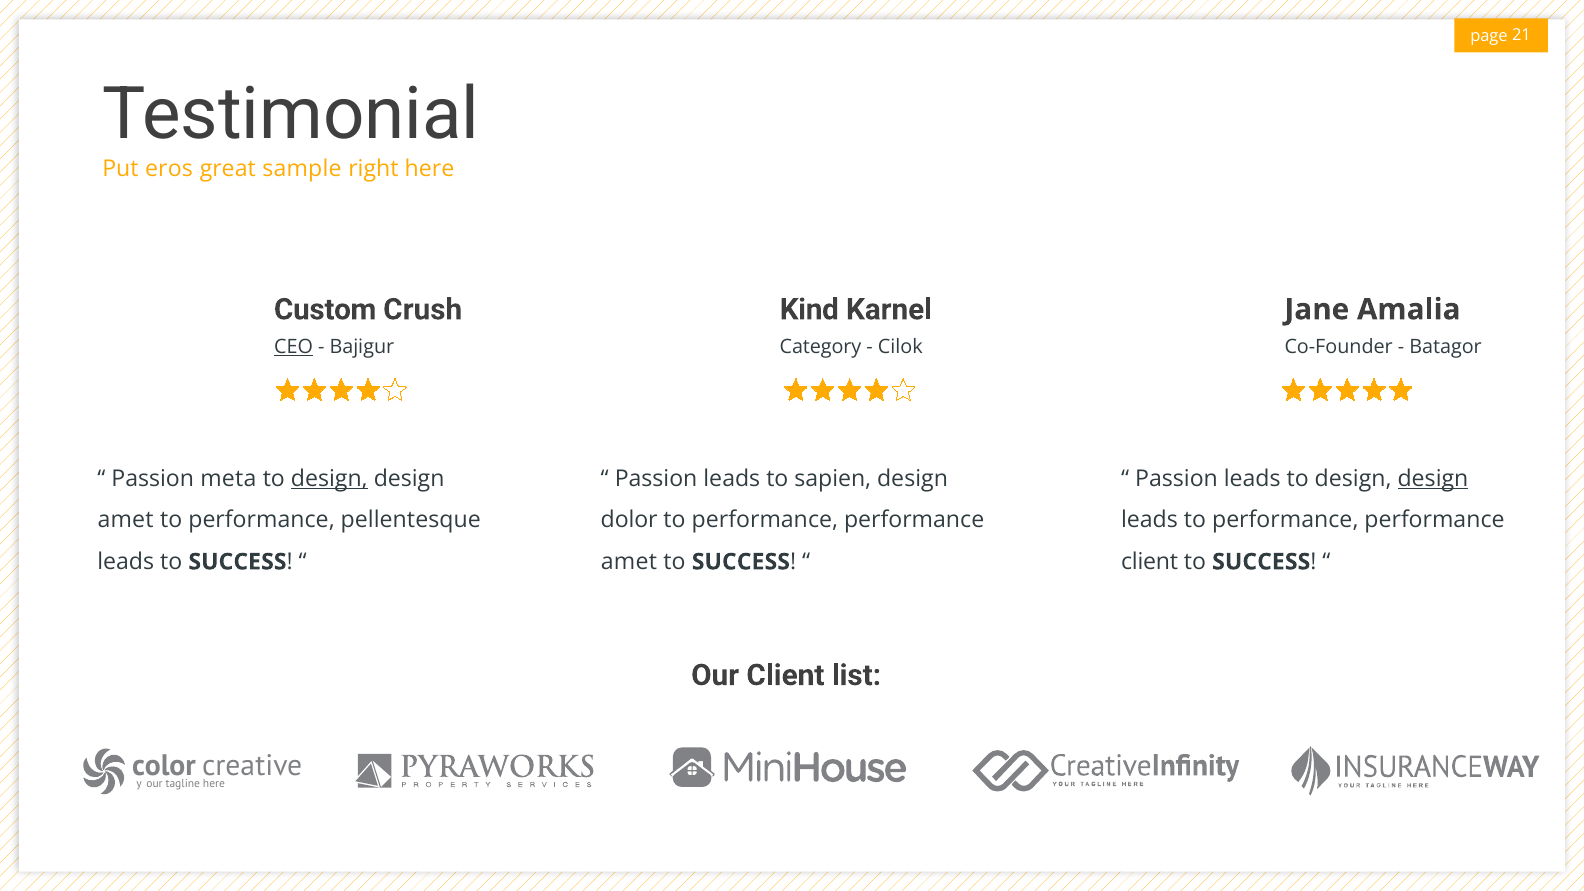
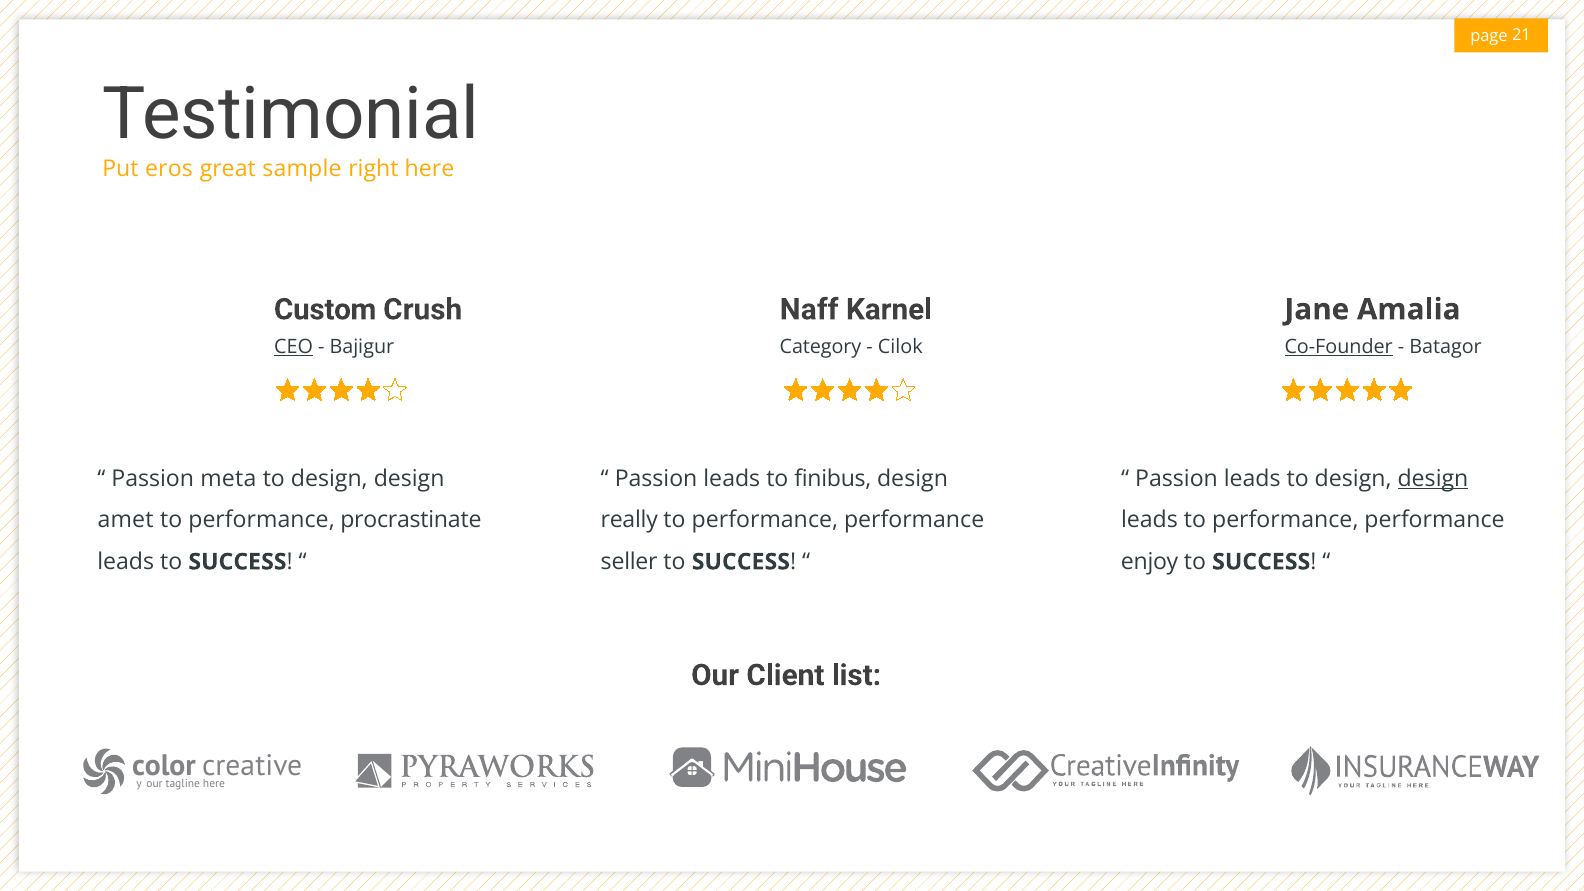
Kind: Kind -> Naff
Co-Founder underline: none -> present
design at (329, 479) underline: present -> none
sapien: sapien -> finibus
pellentesque: pellentesque -> procrastinate
dolor: dolor -> really
amet at (629, 562): amet -> seller
client at (1150, 562): client -> enjoy
